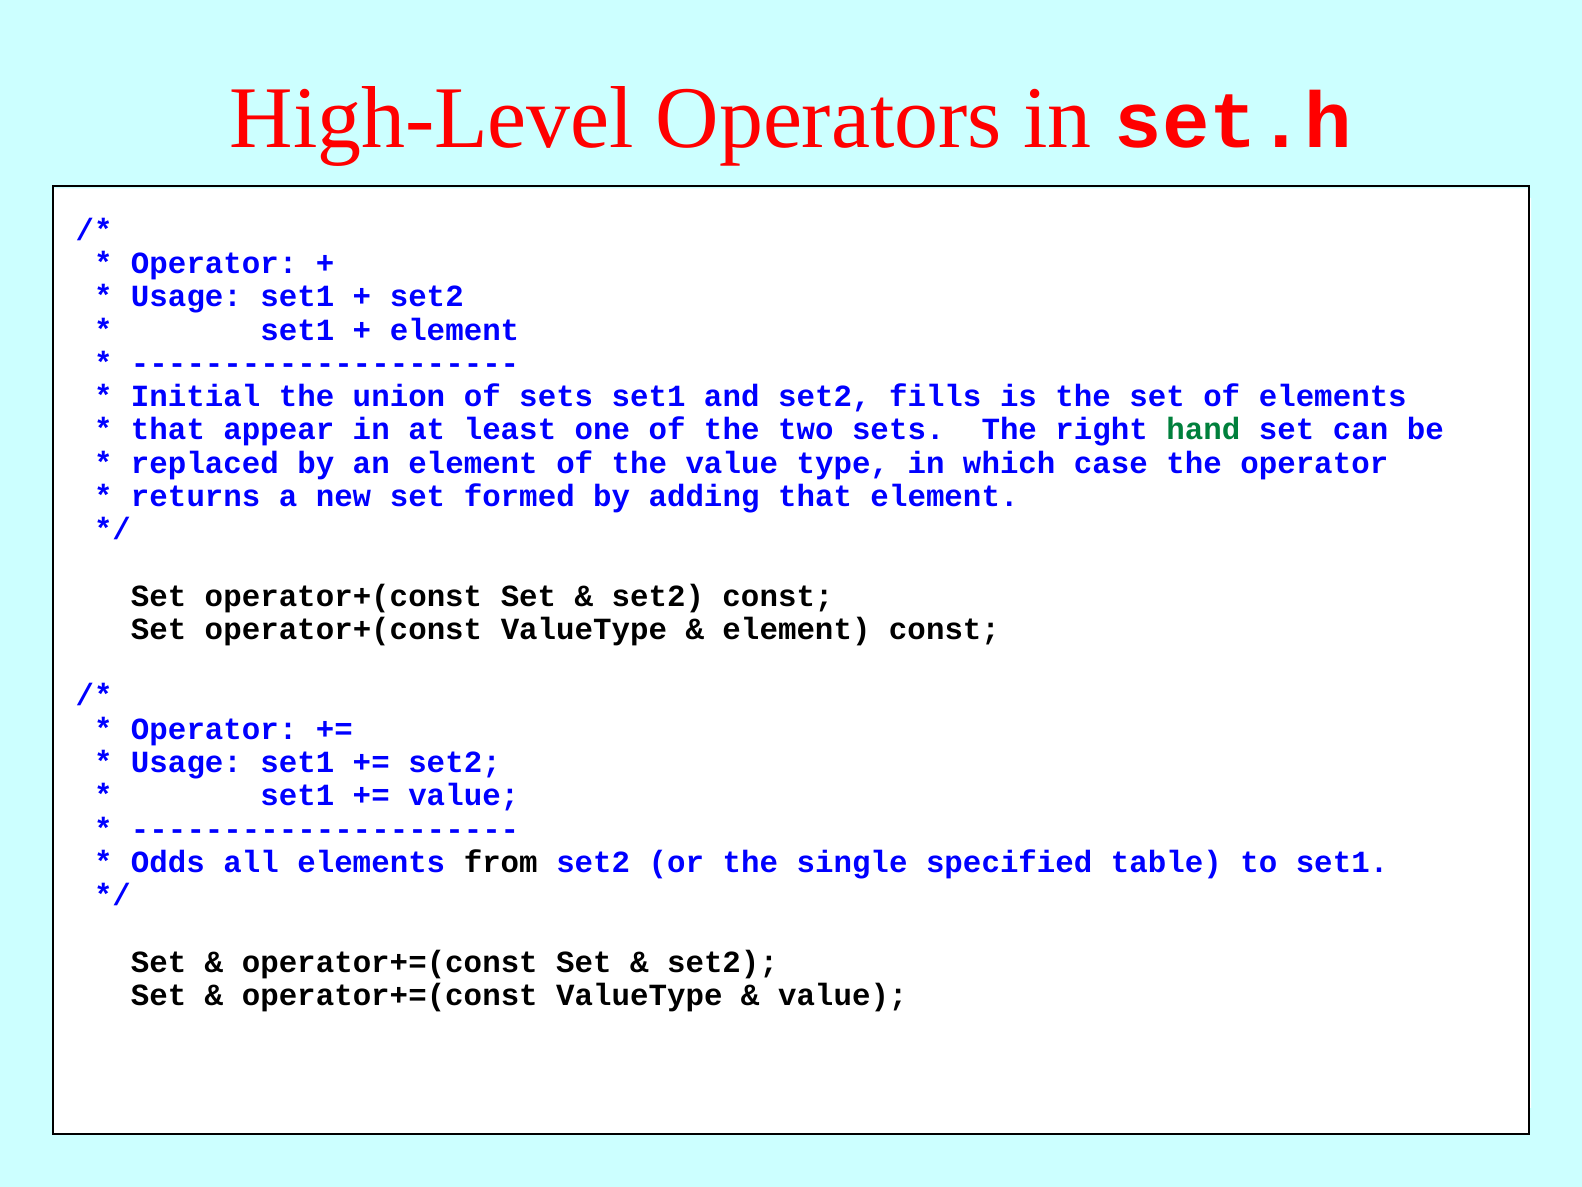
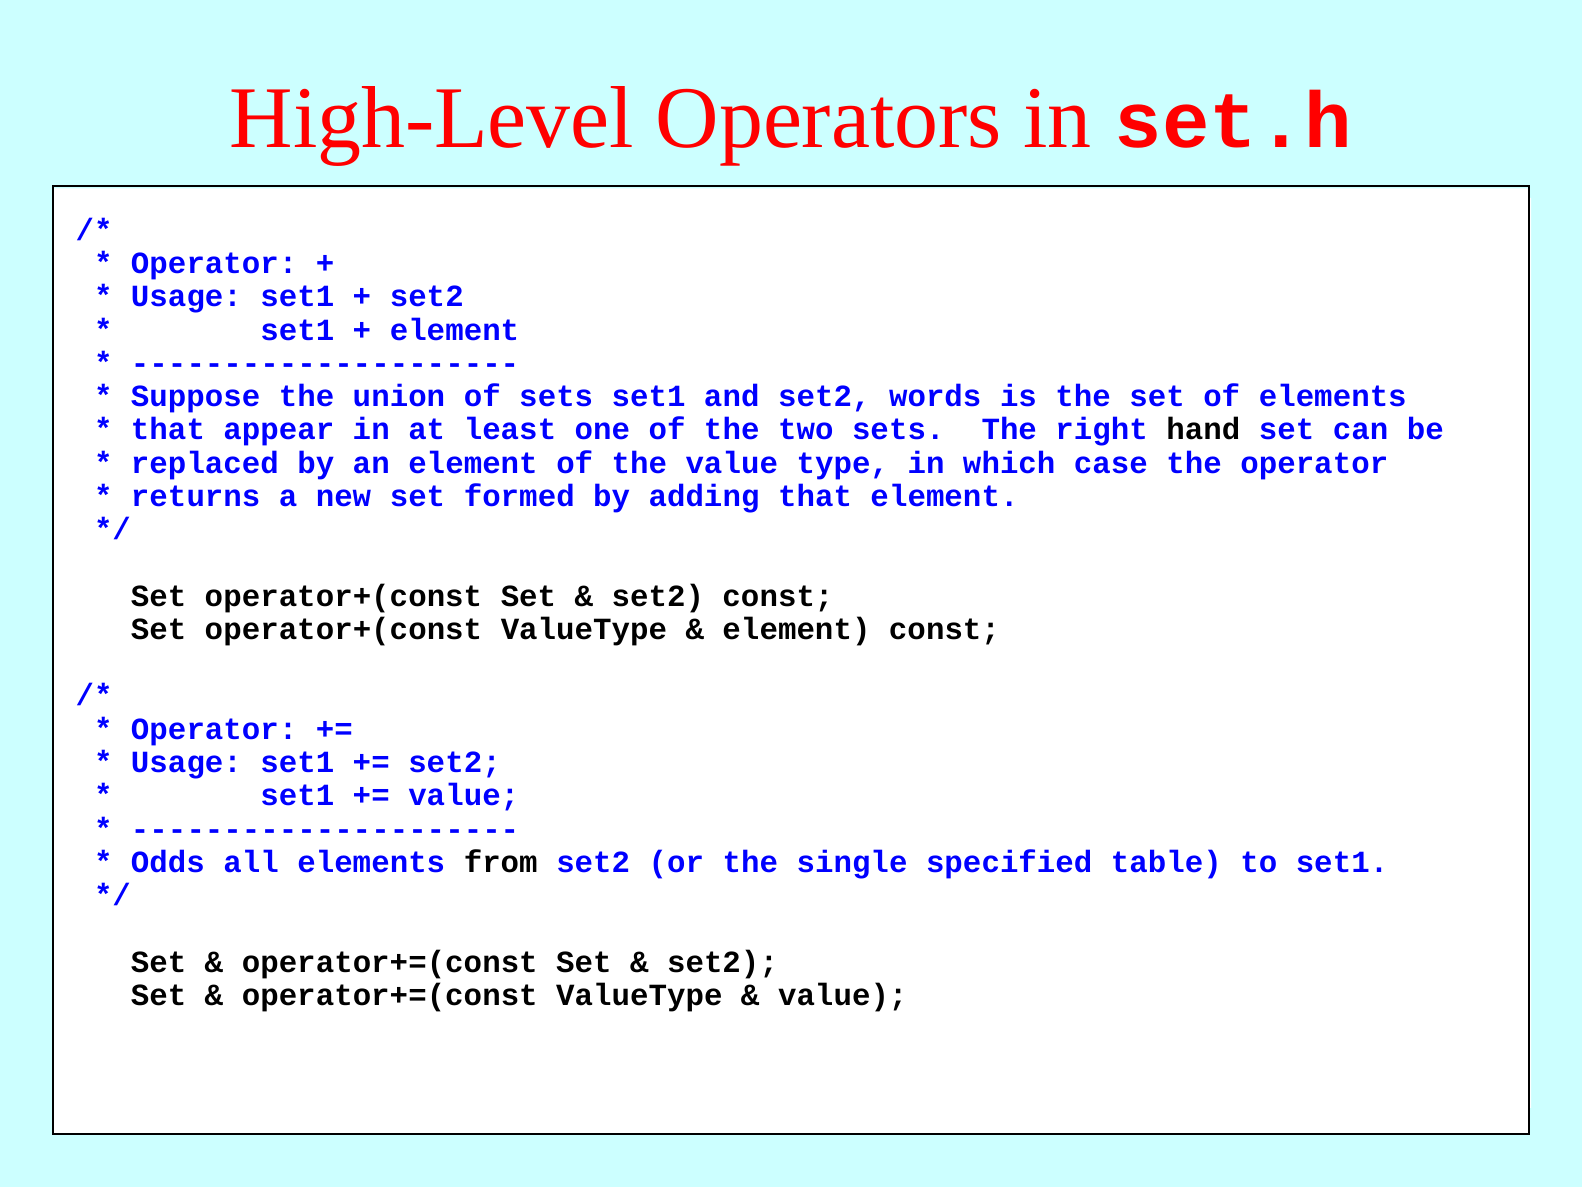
Initial: Initial -> Suppose
fills: fills -> words
hand colour: green -> black
